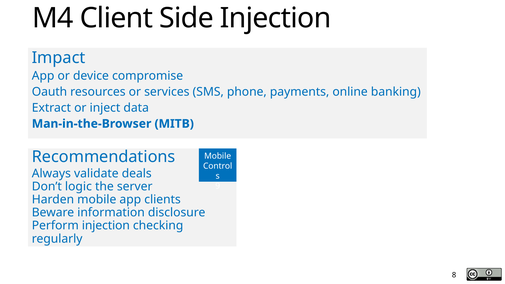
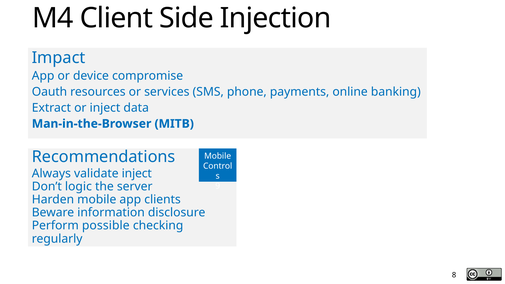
validate deals: deals -> inject
Perform injection: injection -> possible
